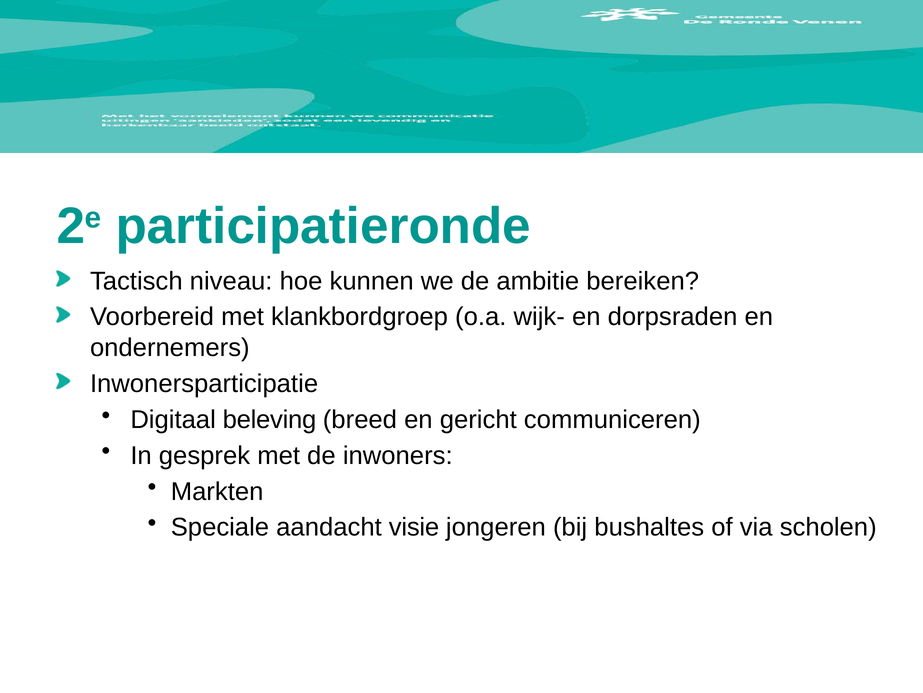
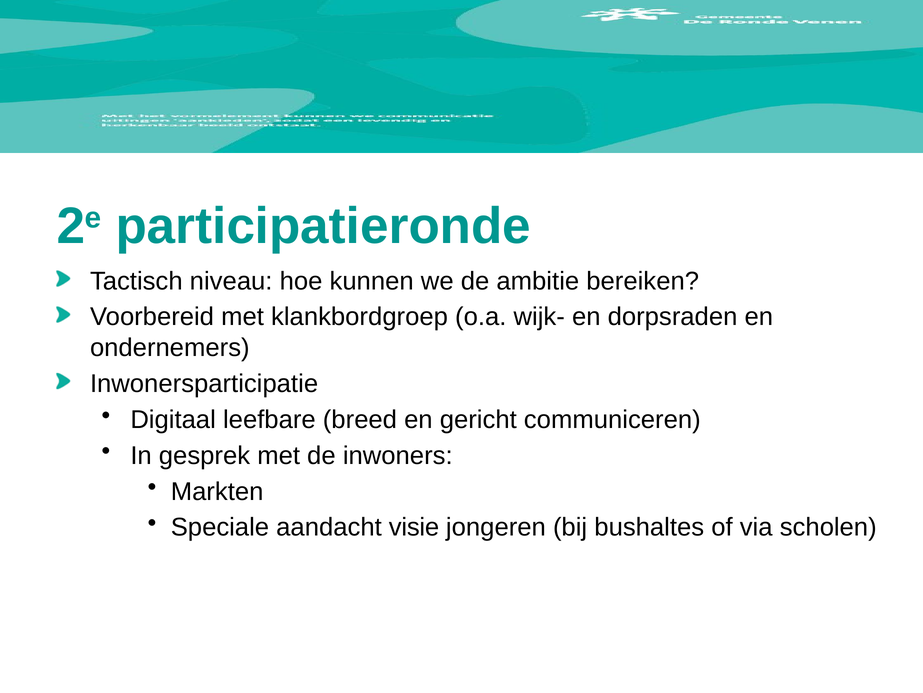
beleving: beleving -> leefbare
